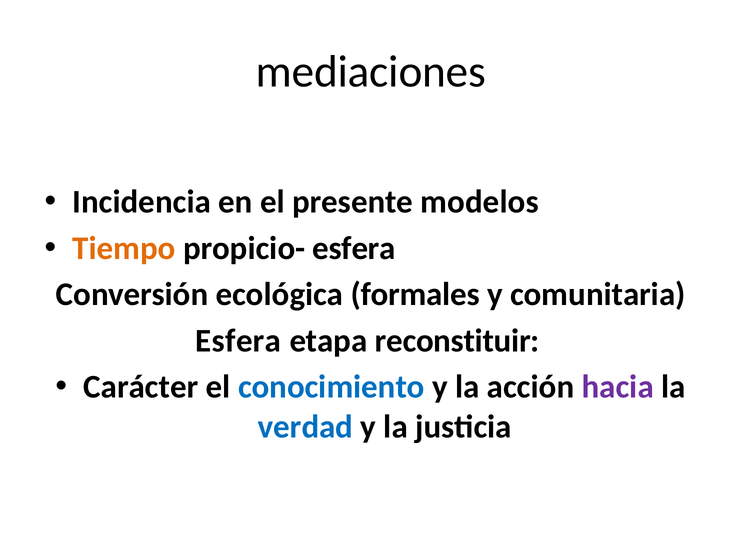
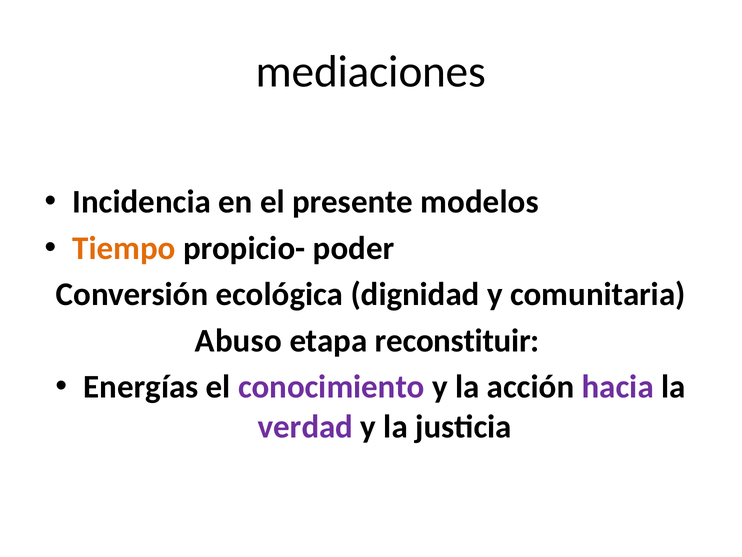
propicio- esfera: esfera -> poder
formales: formales -> dignidad
Esfera at (238, 341): Esfera -> Abuso
Carácter: Carácter -> Energías
conocimiento colour: blue -> purple
verdad colour: blue -> purple
